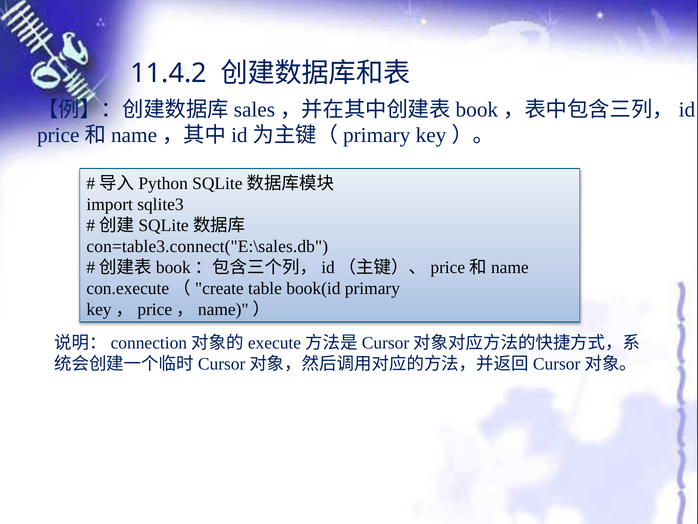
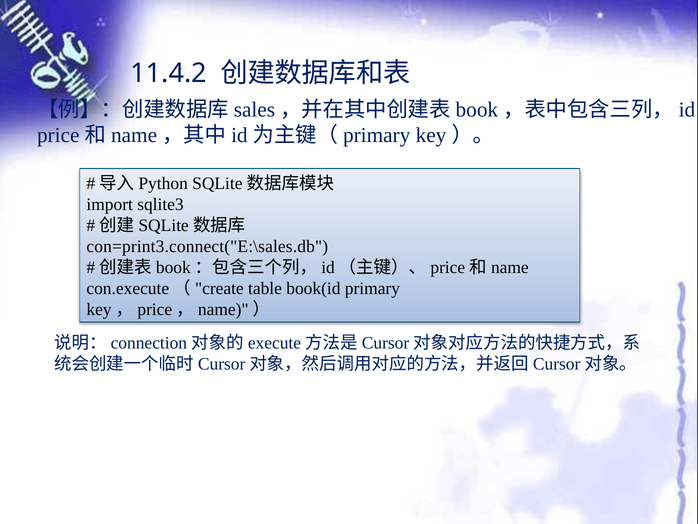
con=table3.connect("E:\sales.db: con=table3.connect("E:\sales.db -> con=print3.connect("E:\sales.db
